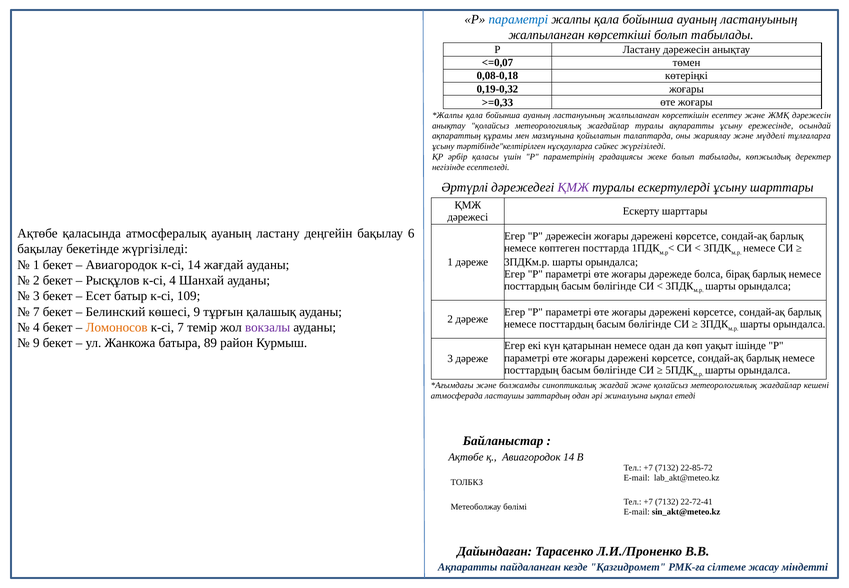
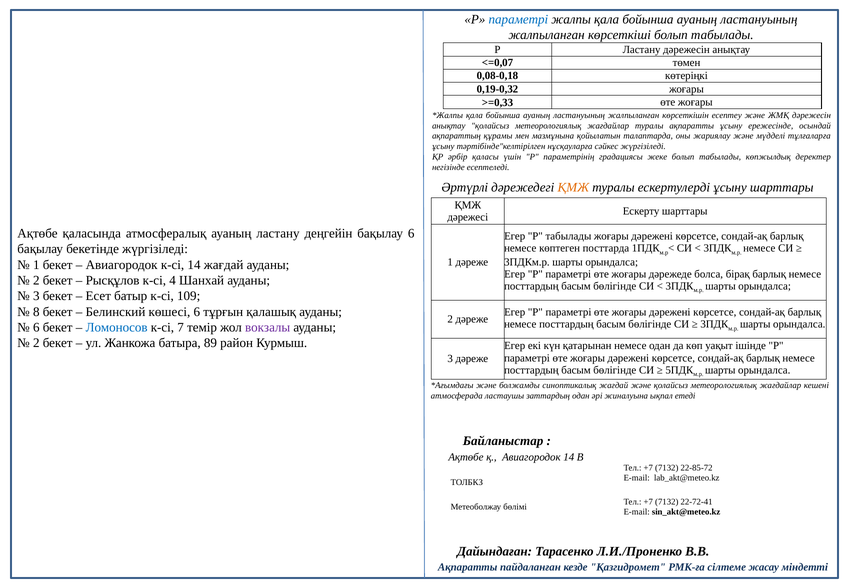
ҚМЖ at (573, 187) colour: purple -> orange
Р дәрежесін: дәрежесін -> табылады
7 at (36, 312): 7 -> 8
көшесі 9: 9 -> 6
4 at (36, 327): 4 -> 6
Ломоносов colour: orange -> blue
9 at (36, 343): 9 -> 2
